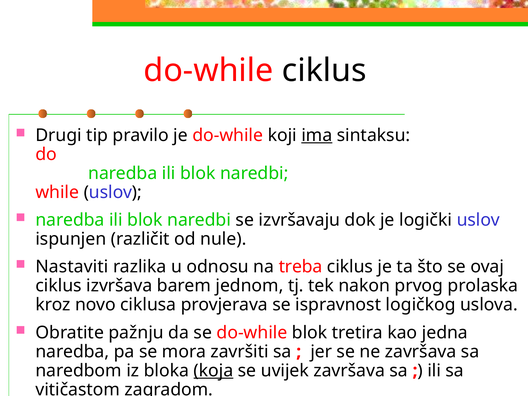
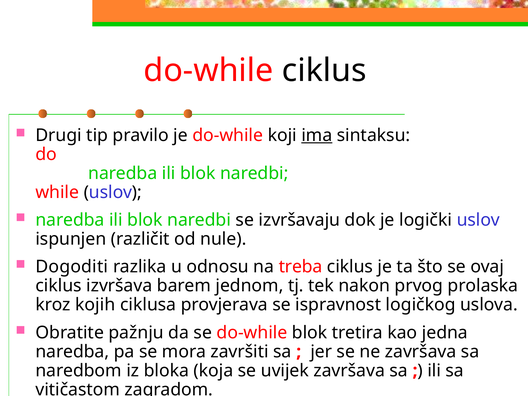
Nastaviti: Nastaviti -> Dogoditi
novo: novo -> kojih
koja underline: present -> none
